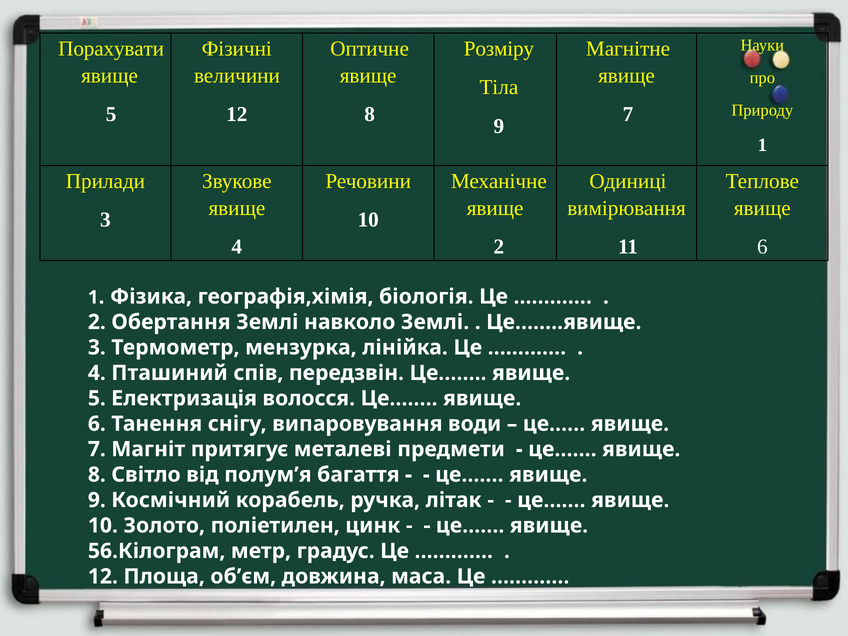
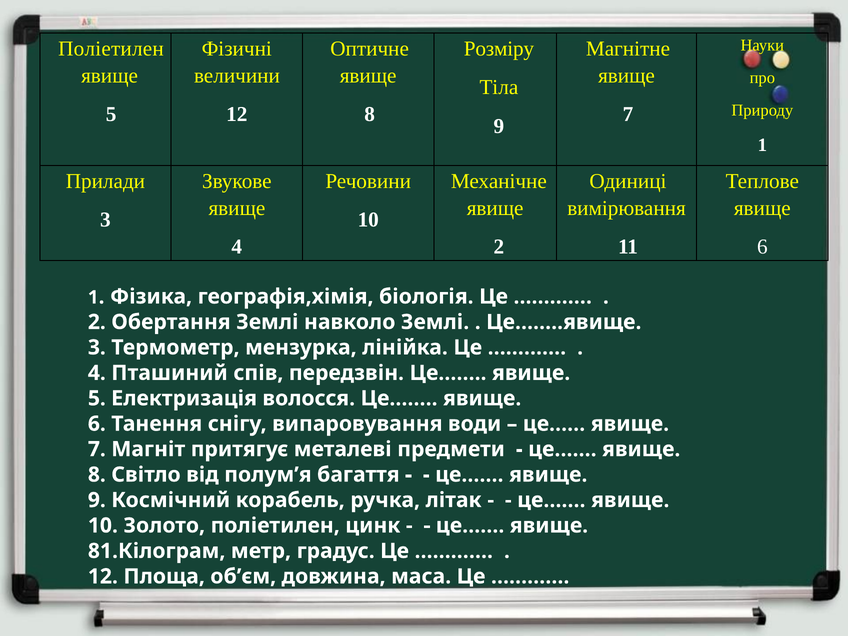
Порахувати at (111, 49): Порахувати -> Поліетилен
56.Кілограм: 56.Кілограм -> 81.Кілограм
